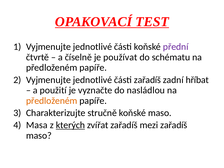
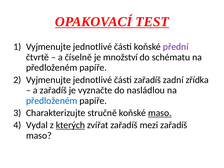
používat: používat -> množství
hříbat: hříbat -> zřídka
a použití: použití -> zařadíš
předloženém at (52, 101) colour: orange -> blue
maso at (160, 113) underline: none -> present
Masa: Masa -> Vydal
